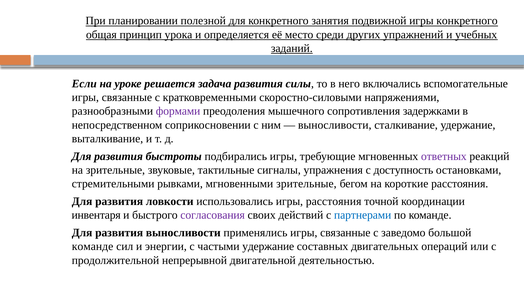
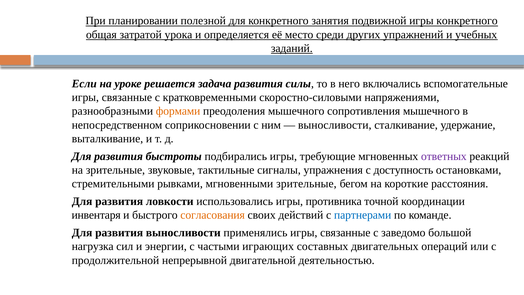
принцип: принцип -> затратой
формами colour: purple -> orange
сопротивления задержками: задержками -> мышечного
игры расстояния: расстояния -> противника
согласования colour: purple -> orange
команде at (93, 246): команде -> нагрузка
частыми удержание: удержание -> играющих
